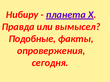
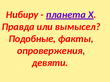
сегодня: сегодня -> девяти
